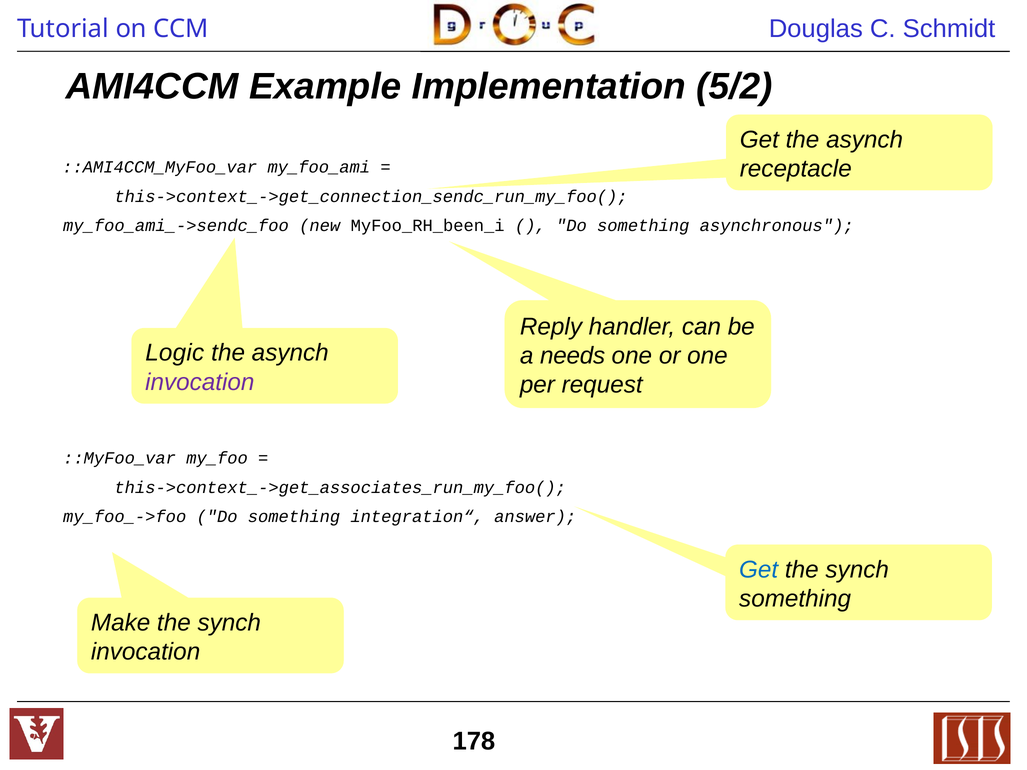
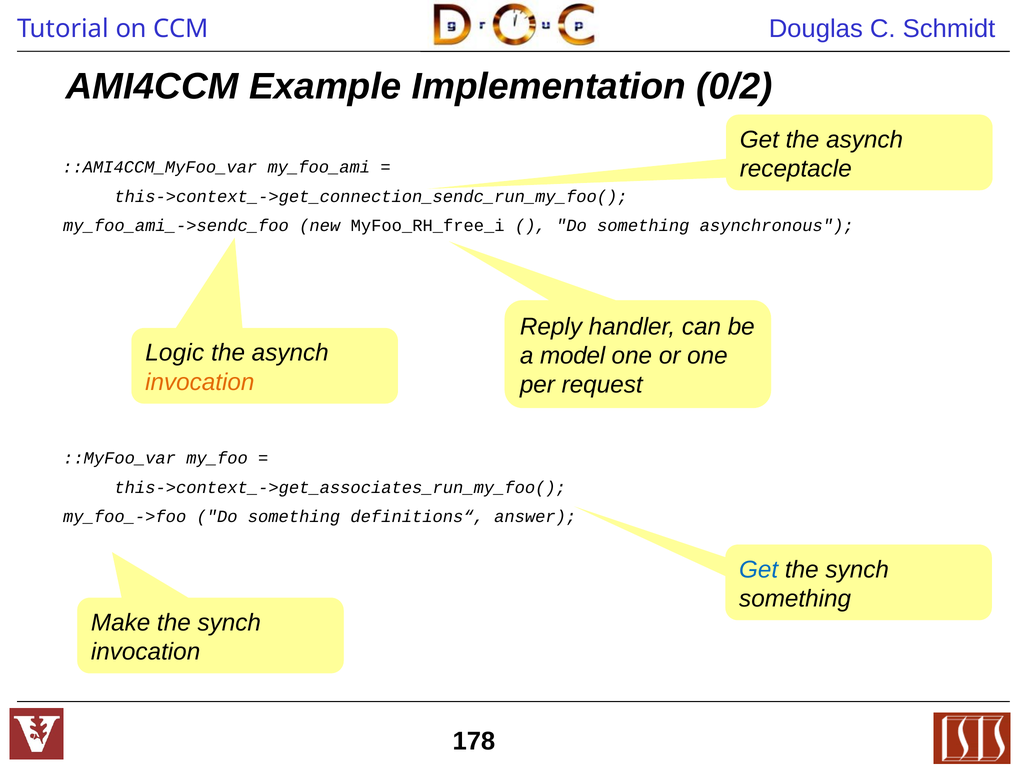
5/2: 5/2 -> 0/2
MyFoo_RH_been_i: MyFoo_RH_been_i -> MyFoo_RH_free_i
needs: needs -> model
invocation at (200, 382) colour: purple -> orange
integration“: integration“ -> definitions“
